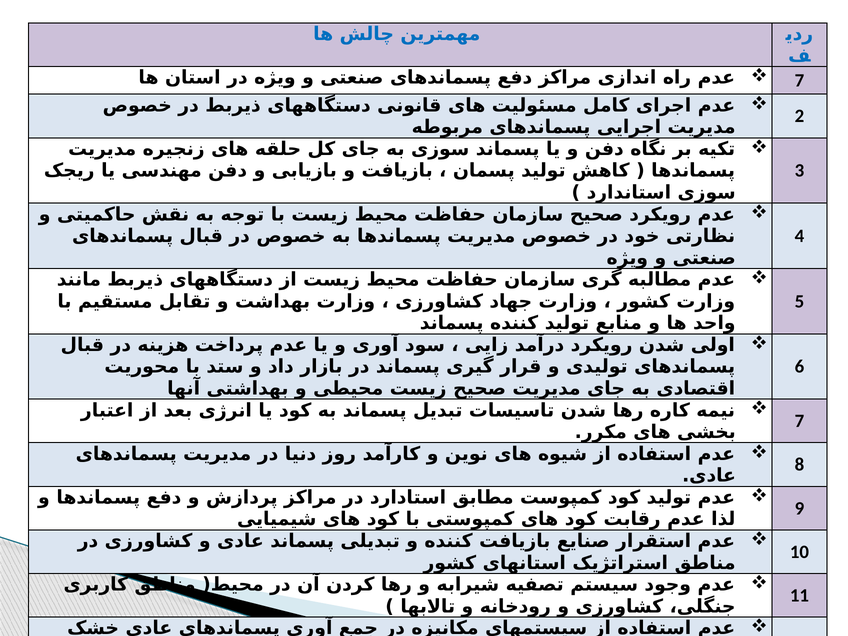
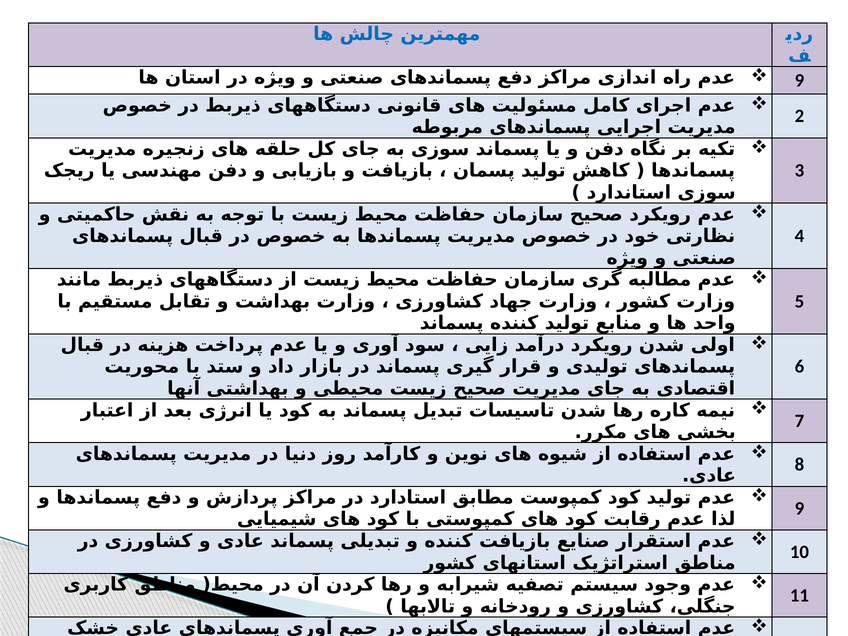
7 at (799, 81): 7 -> 9
